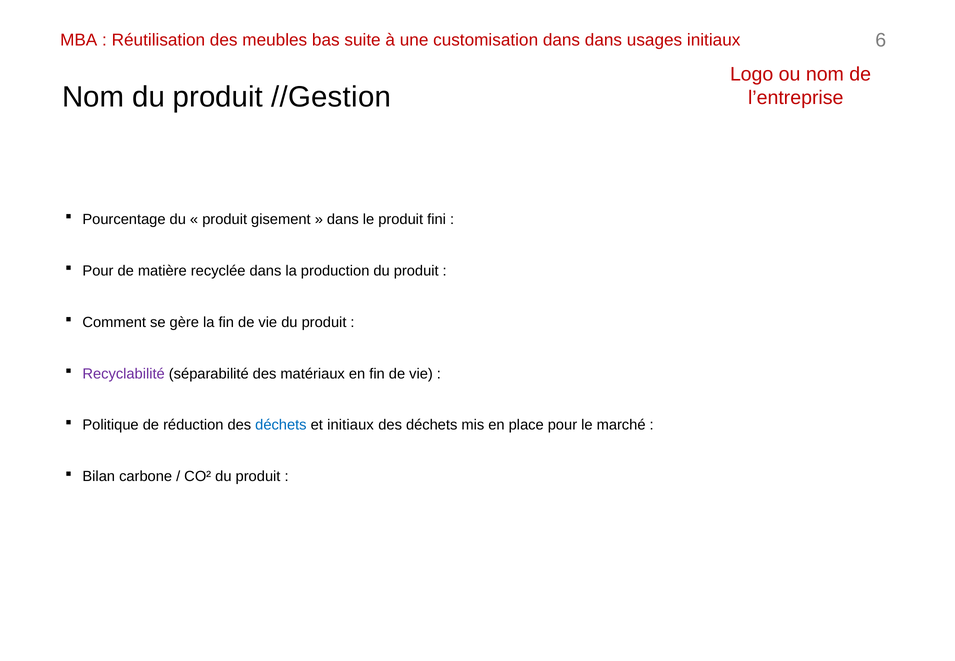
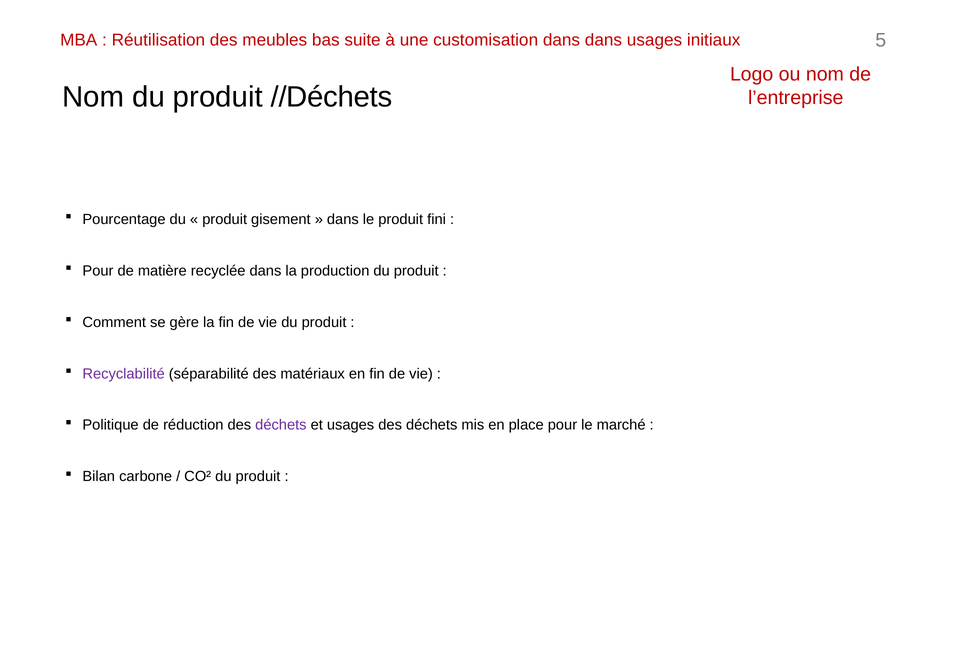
6: 6 -> 5
//Gestion: //Gestion -> //Déchets
déchets at (281, 425) colour: blue -> purple
et initiaux: initiaux -> usages
